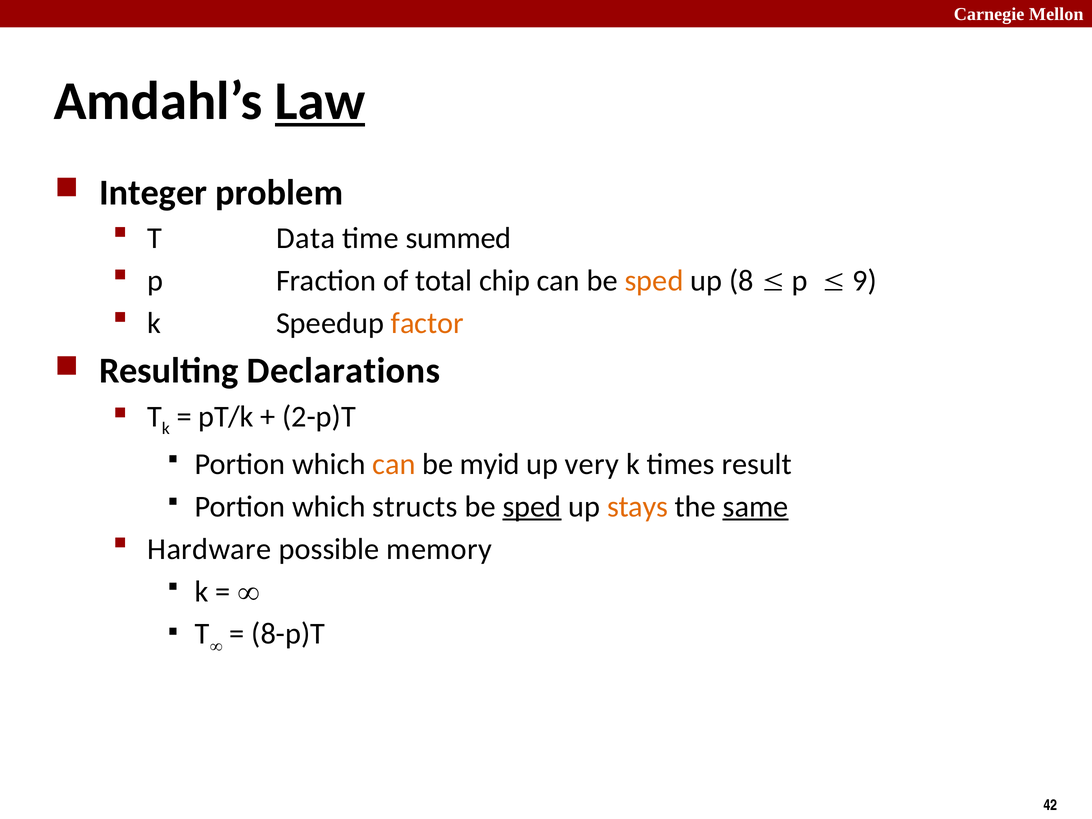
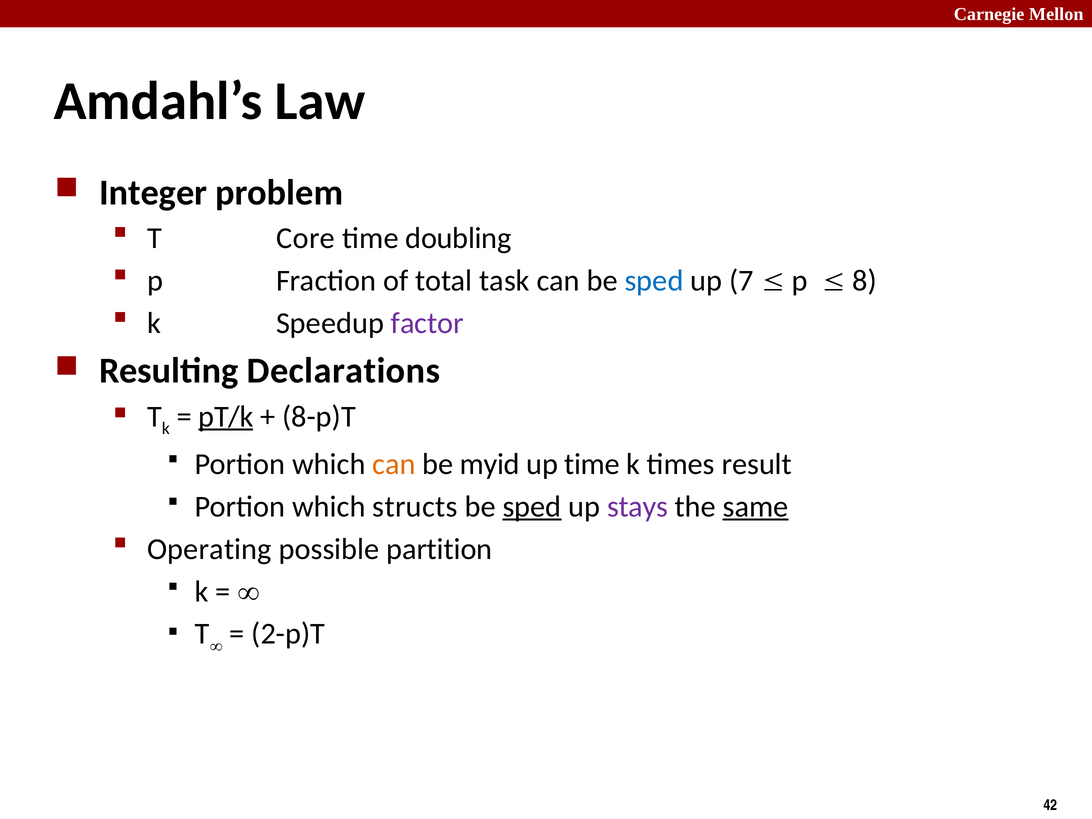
Law underline: present -> none
Data: Data -> Core
summed: summed -> doubling
chip: chip -> task
sped at (654, 281) colour: orange -> blue
8: 8 -> 7
9: 9 -> 8
factor colour: orange -> purple
pT/k underline: none -> present
2-p)T: 2-p)T -> 8-p)T
up very: very -> time
stays colour: orange -> purple
Hardware: Hardware -> Operating
memory: memory -> partition
8-p)T: 8-p)T -> 2-p)T
